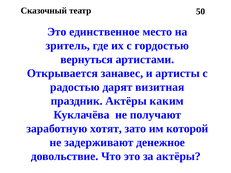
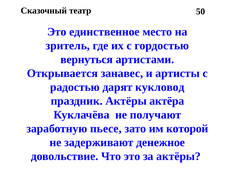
визитная: визитная -> кукловод
каким: каким -> актёра
хотят: хотят -> пьесе
